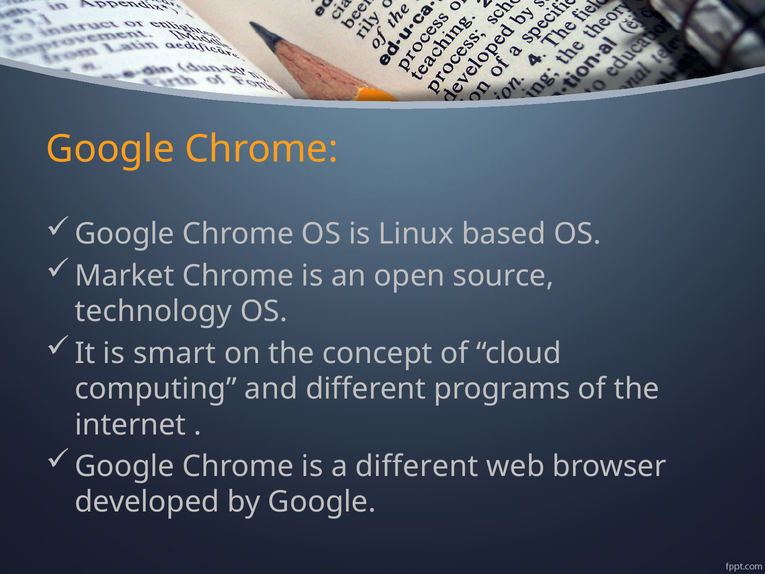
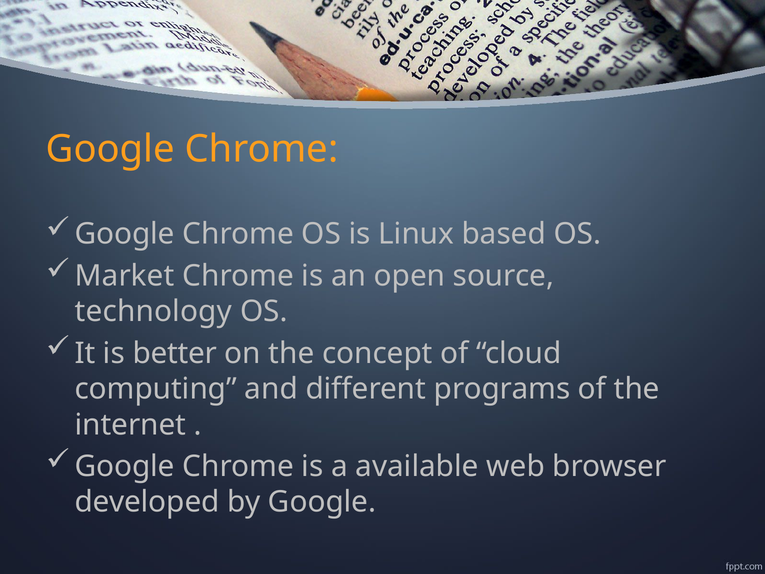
smart: smart -> better
a different: different -> available
